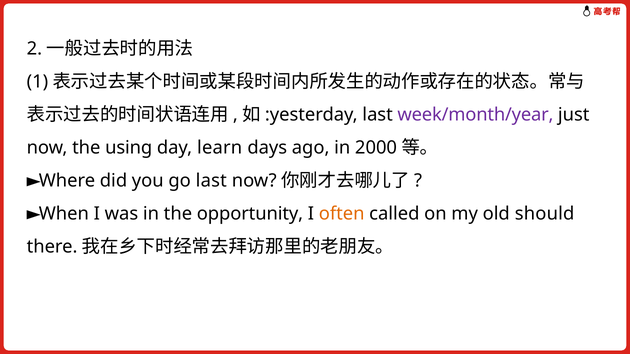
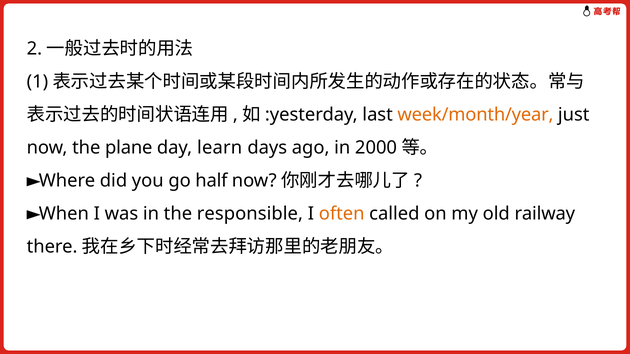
week/month/year colour: purple -> orange
using: using -> plane
go last: last -> half
opportunity: opportunity -> responsible
should: should -> railway
